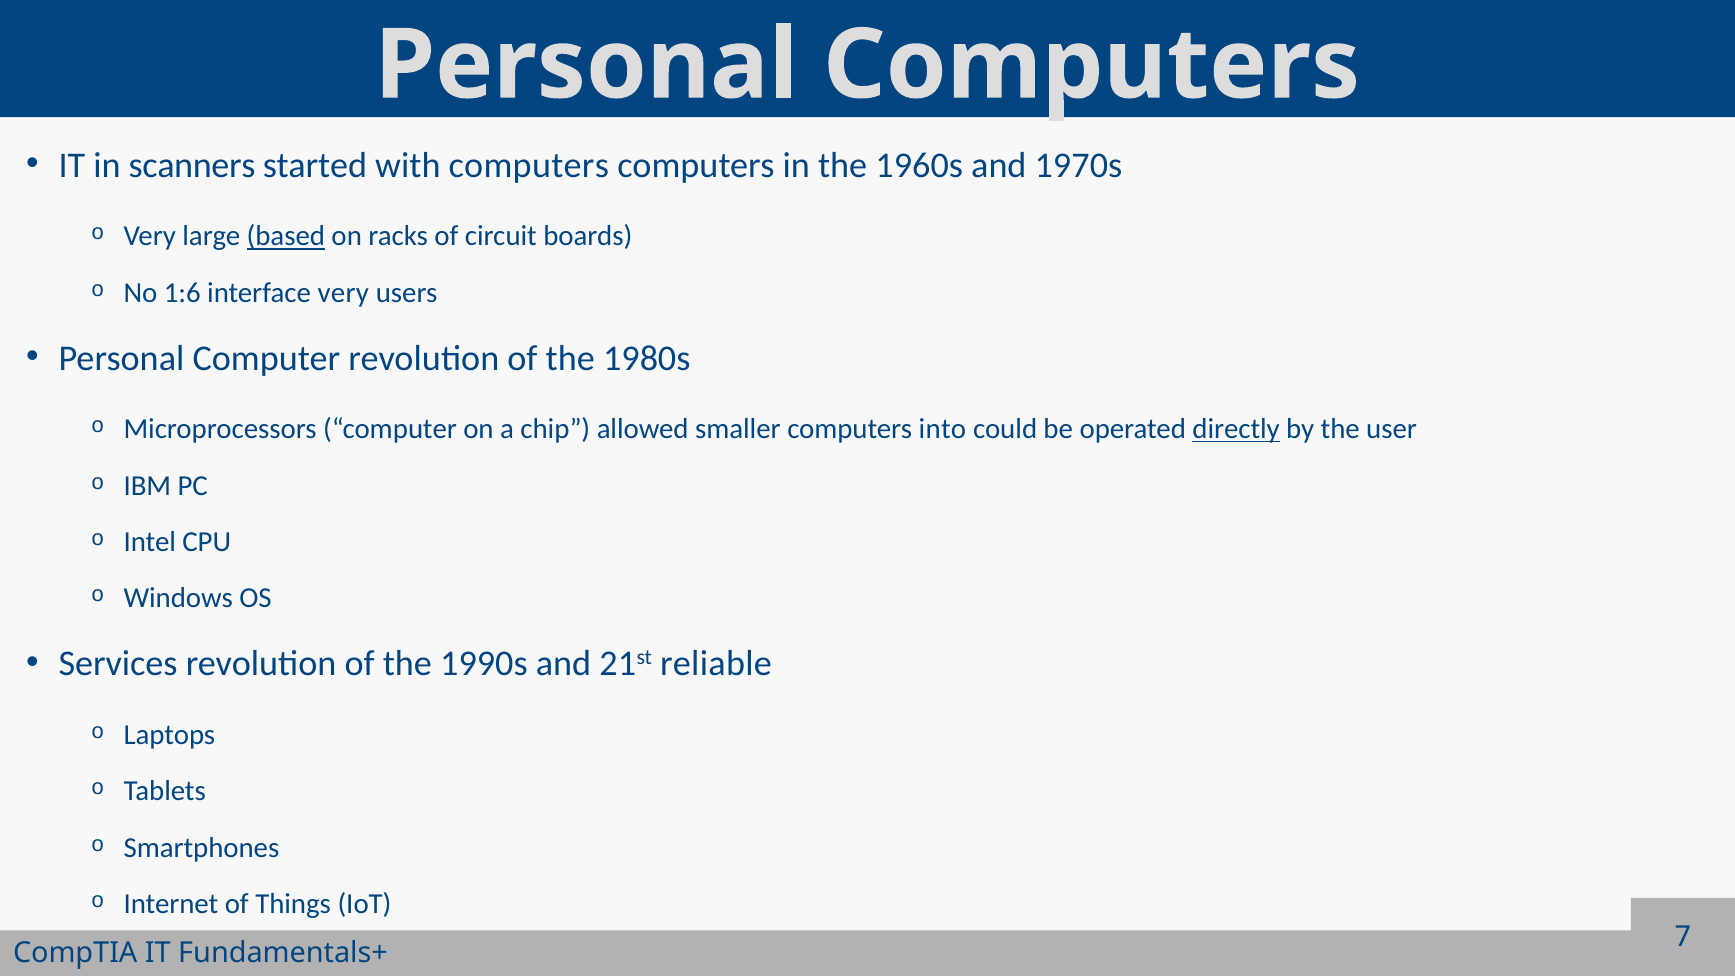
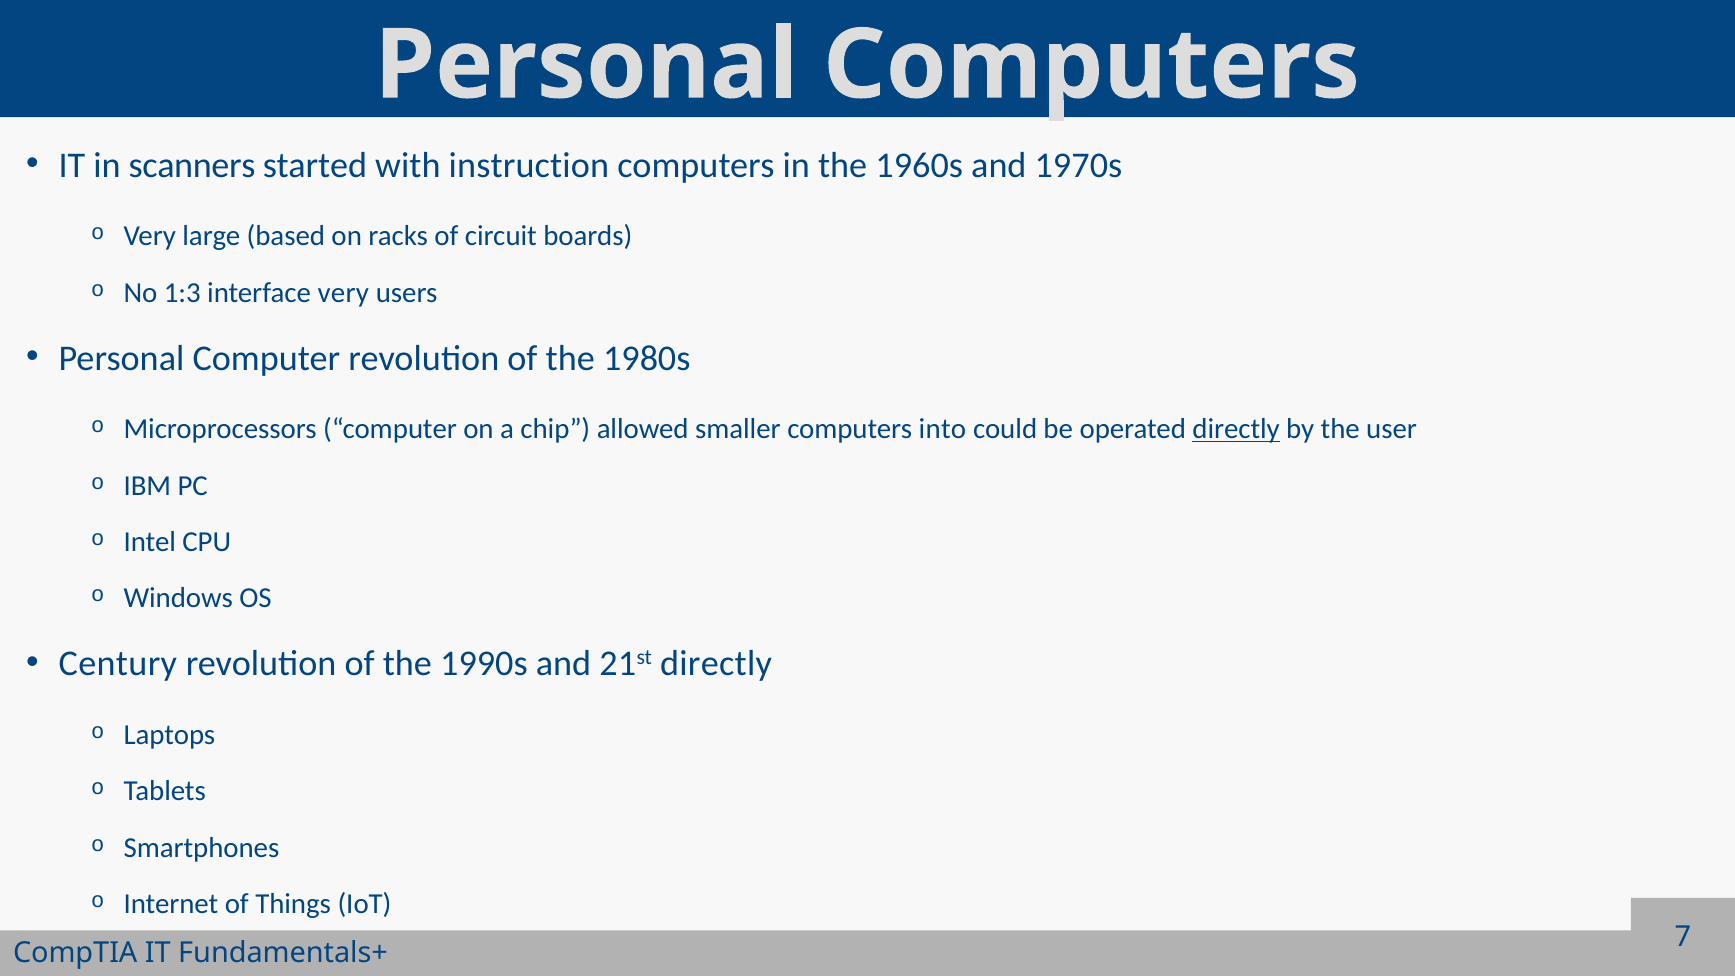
with computers: computers -> instruction
based underline: present -> none
1:6: 1:6 -> 1:3
Services: Services -> Century
21st reliable: reliable -> directly
